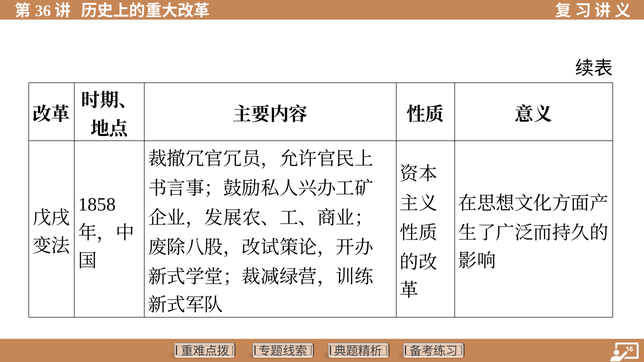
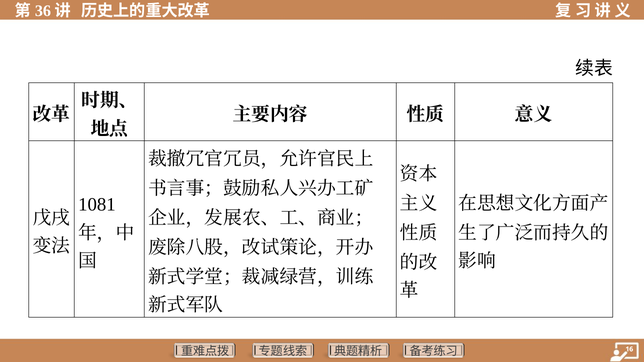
1858: 1858 -> 1081
